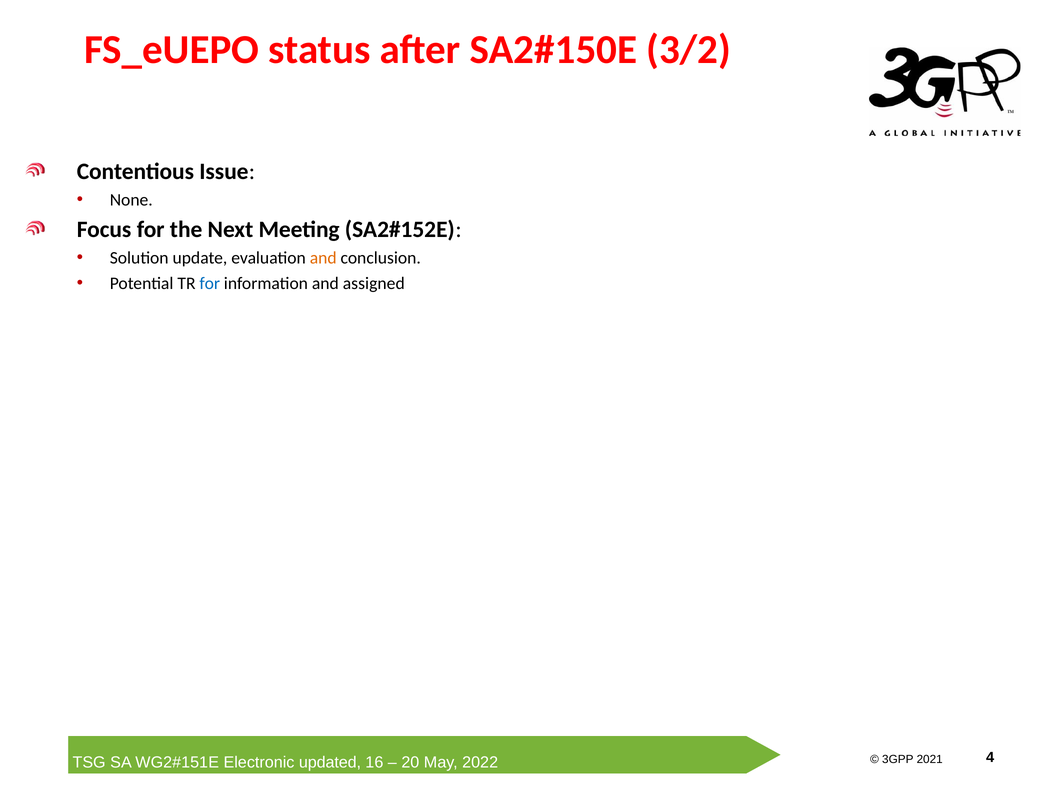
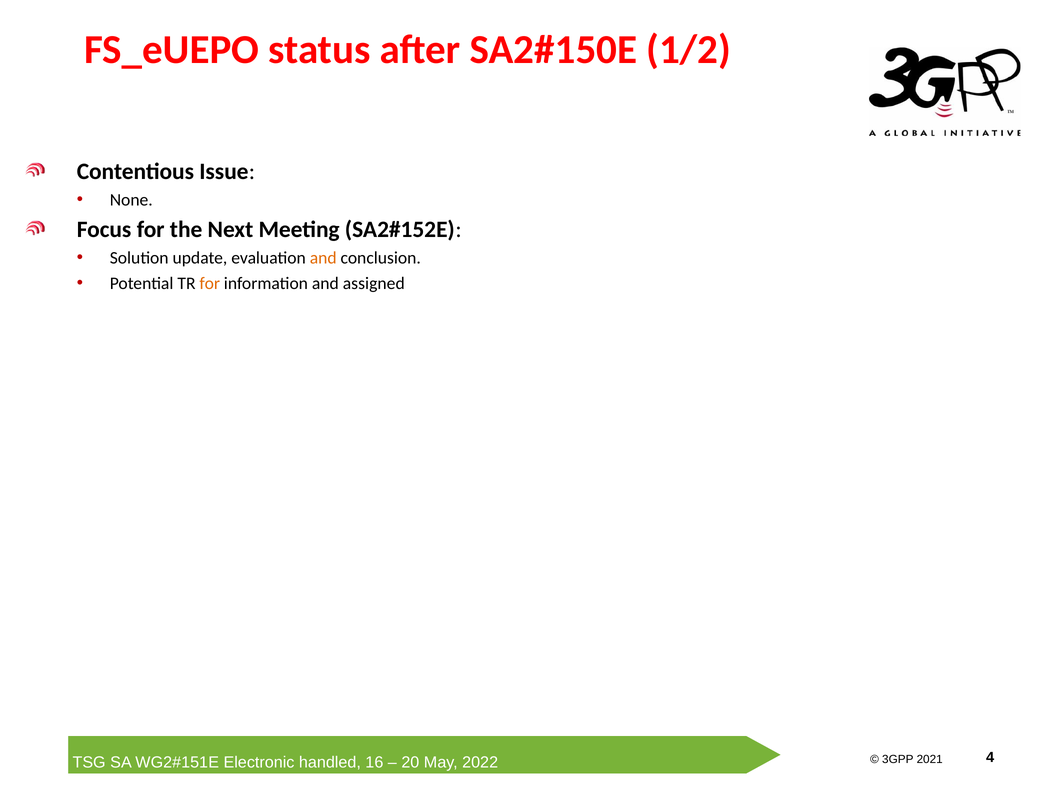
3/2: 3/2 -> 1/2
for at (210, 284) colour: blue -> orange
updated: updated -> handled
